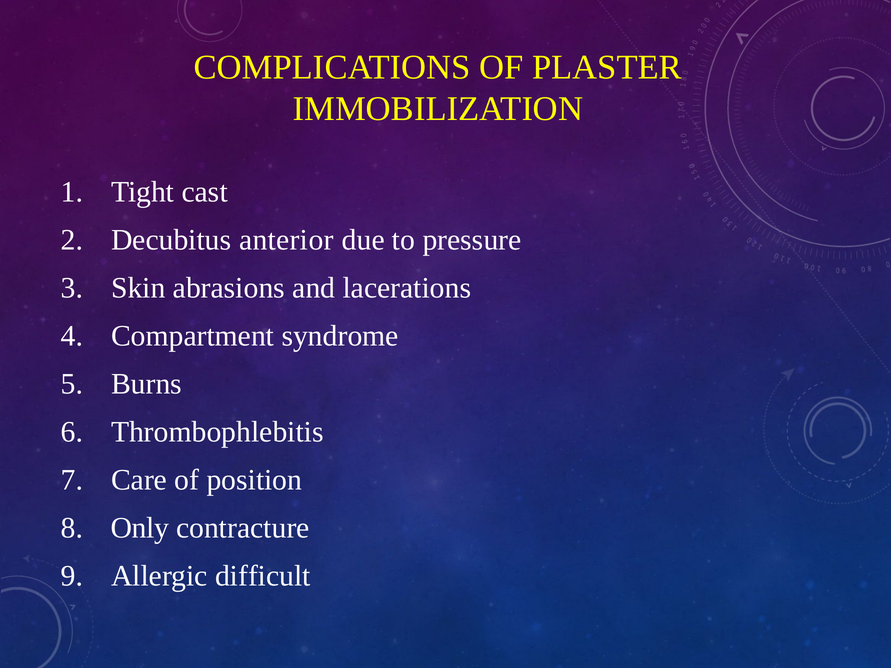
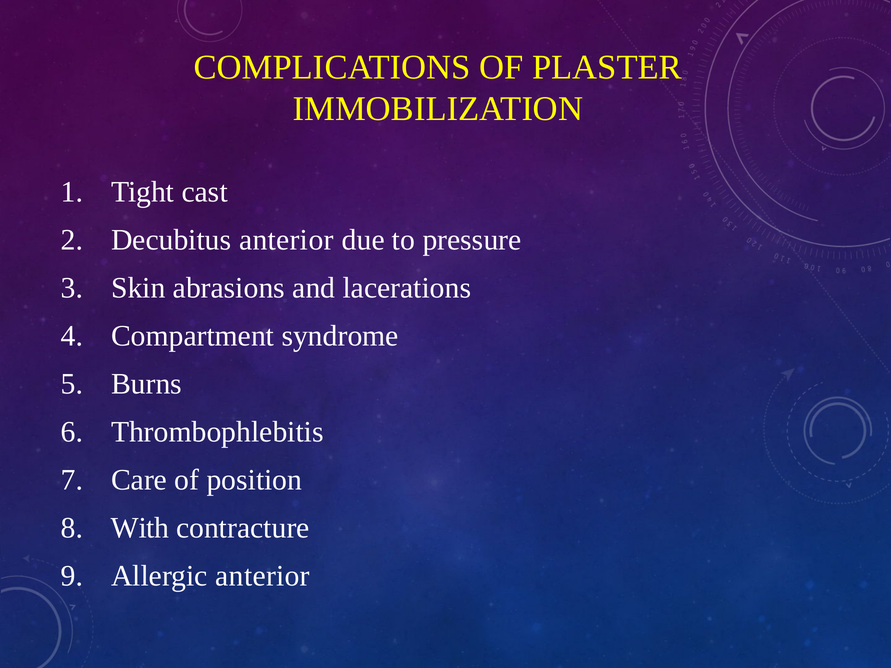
Only: Only -> With
Allergic difficult: difficult -> anterior
